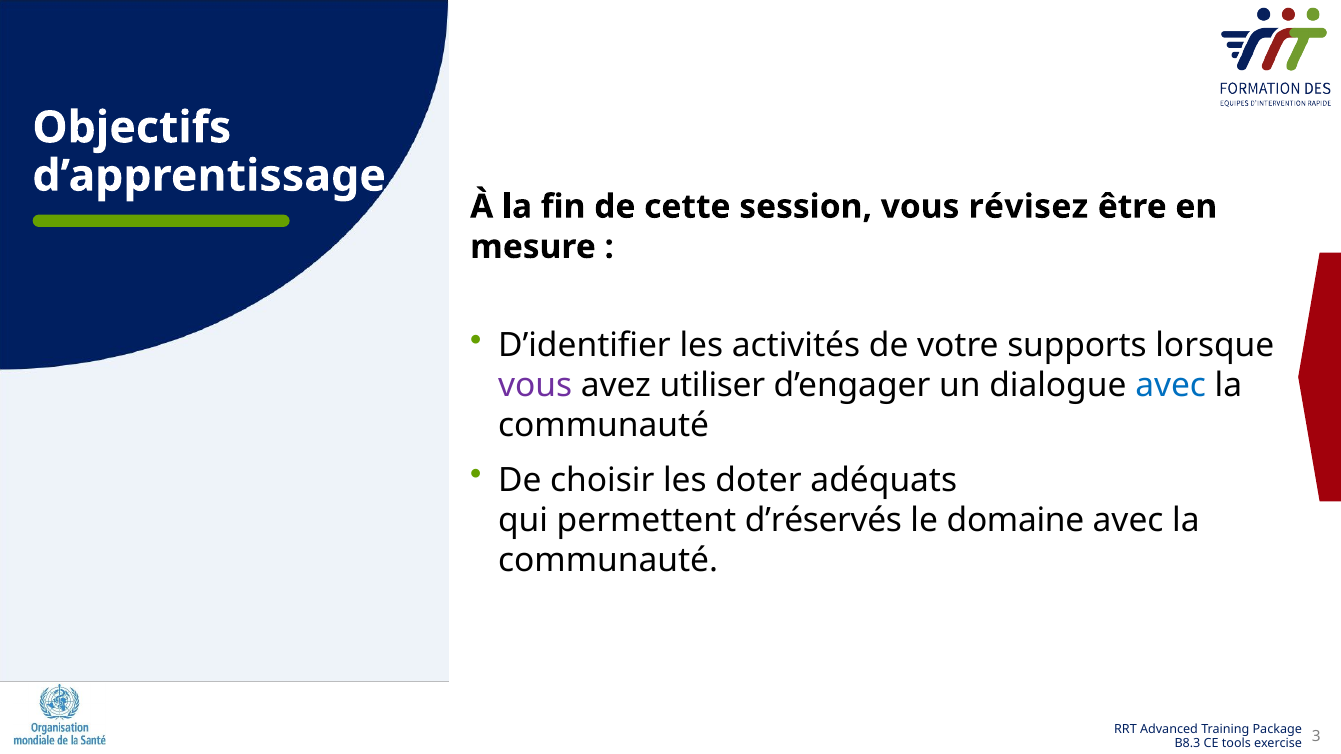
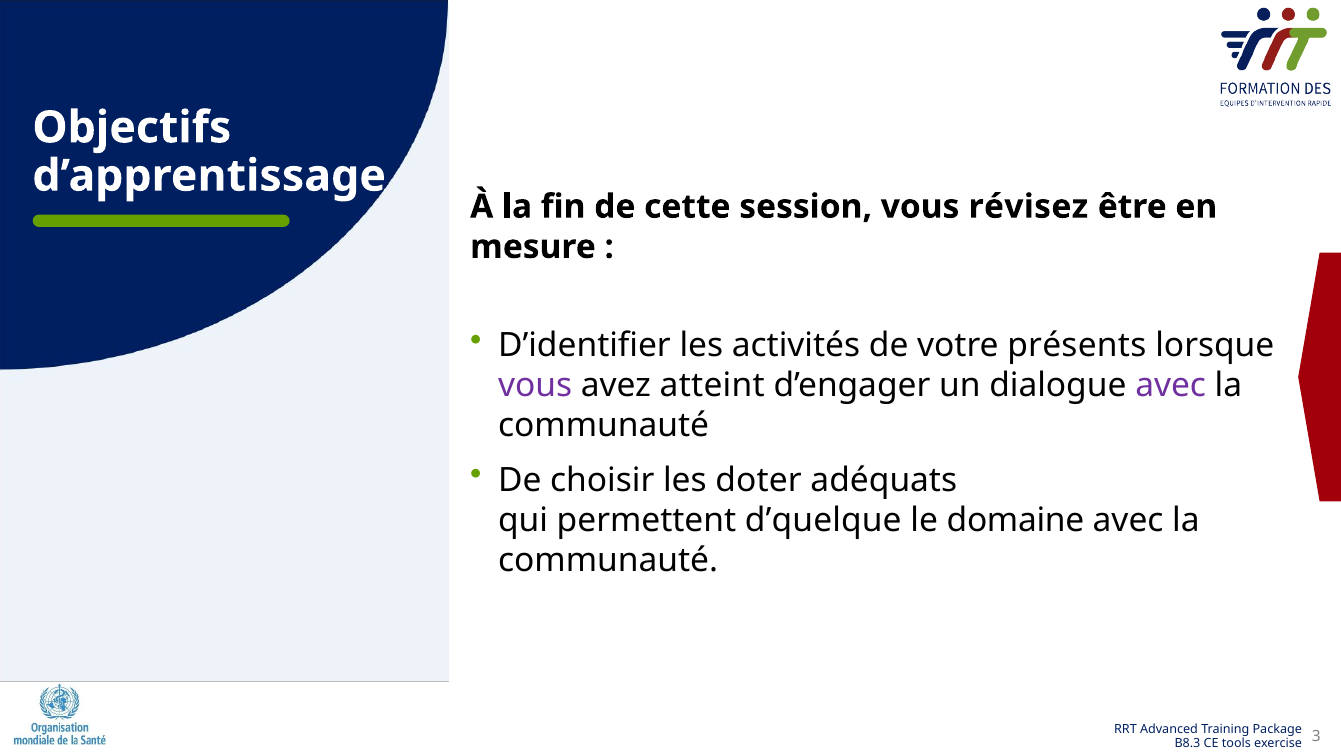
supports: supports -> présents
utiliser: utiliser -> atteint
avec at (1171, 386) colour: blue -> purple
d’réservés: d’réservés -> d’quelque
